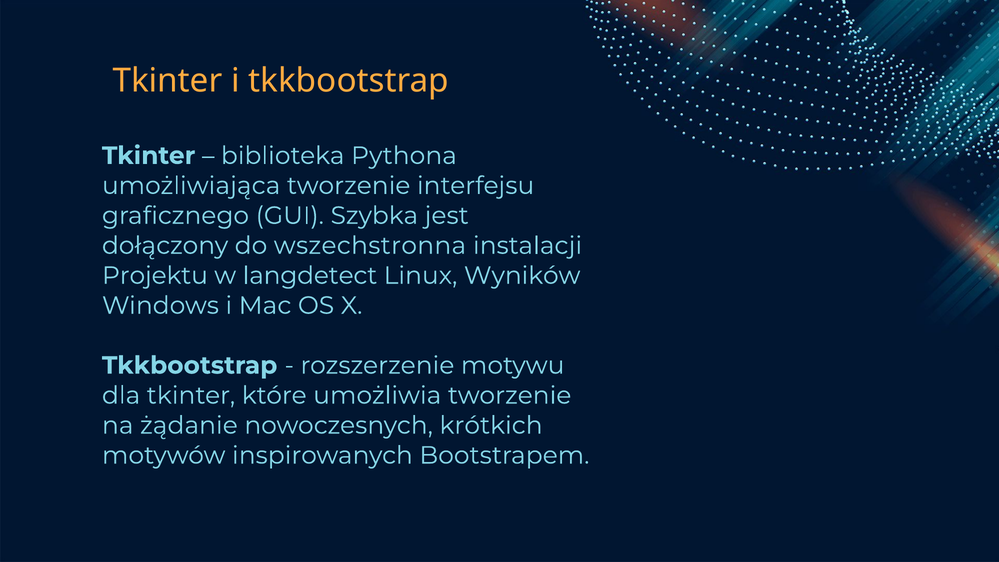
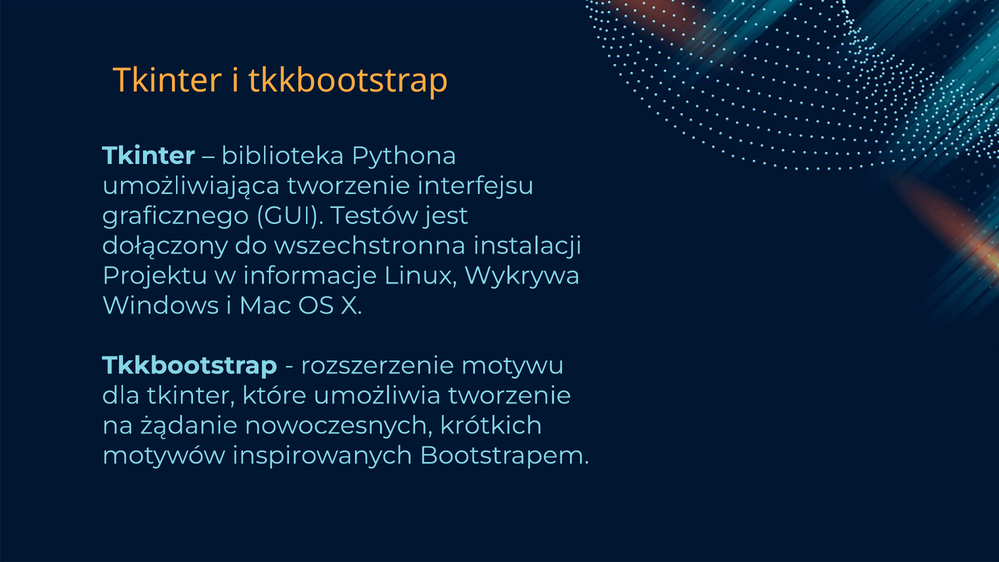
Szybka: Szybka -> Testów
langdetect: langdetect -> informacje
Wyników: Wyników -> Wykrywa
